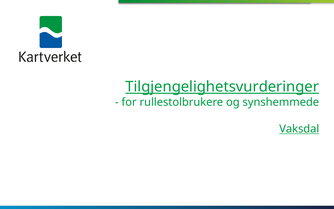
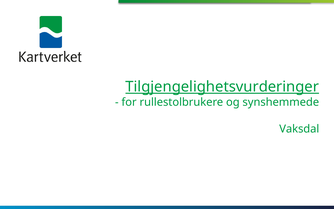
Vaksdal underline: present -> none
